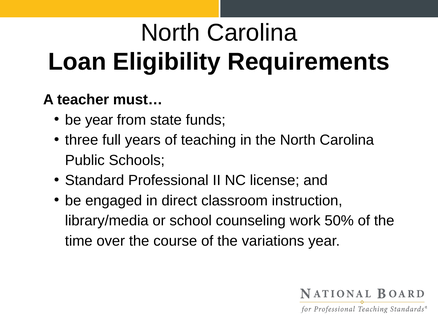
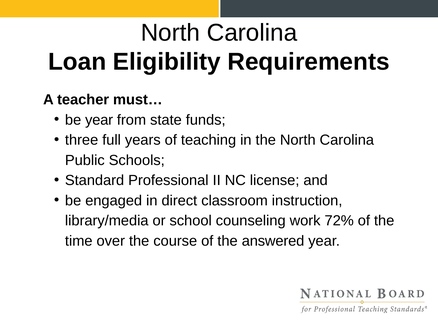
50%: 50% -> 72%
variations: variations -> answered
